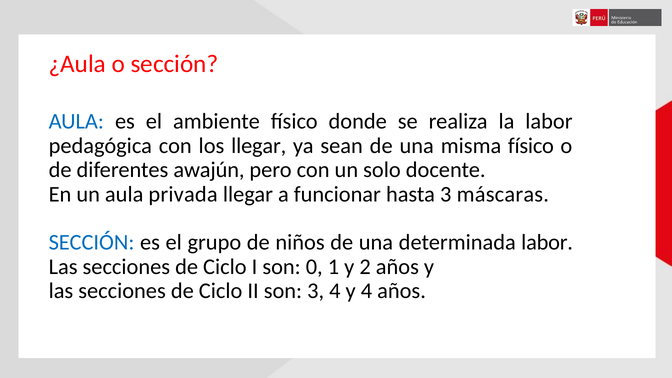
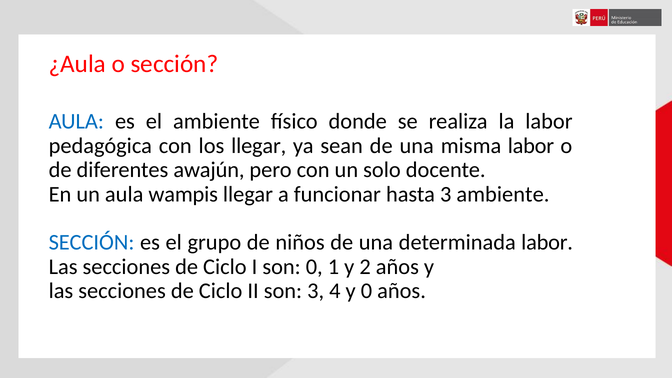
misma físico: físico -> labor
privada: privada -> wampis
3 máscaras: máscaras -> ambiente
y 4: 4 -> 0
